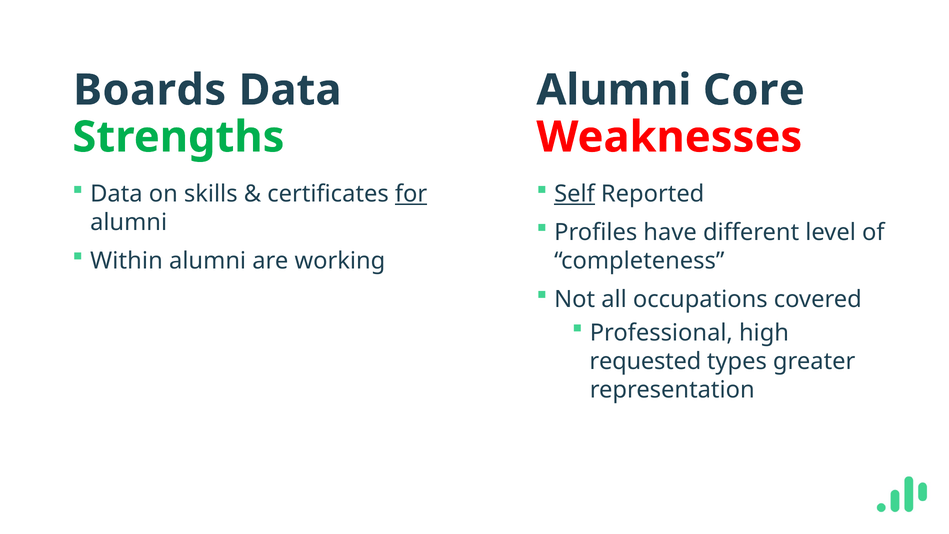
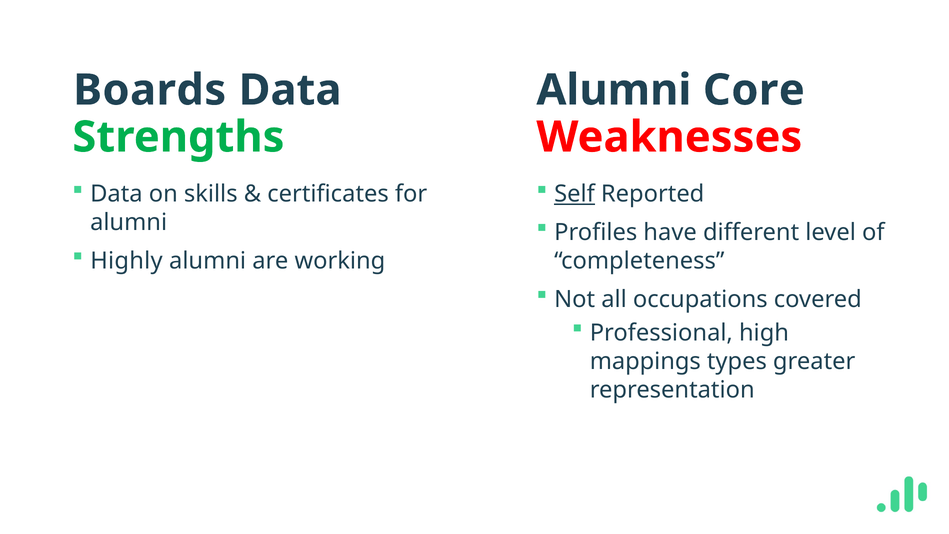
for underline: present -> none
Within: Within -> Highly
requested: requested -> mappings
